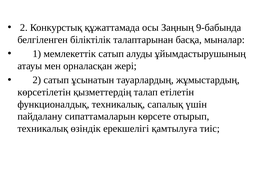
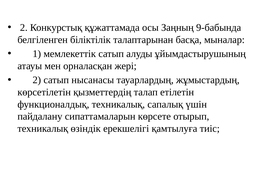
ұсынатын: ұсынатын -> нысанасы
